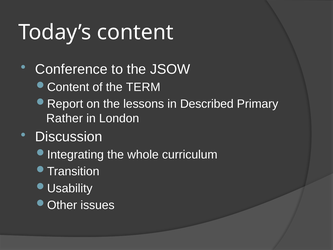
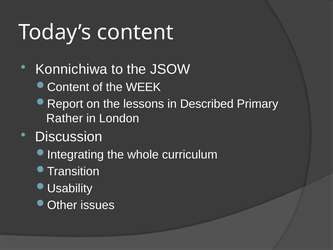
Conference: Conference -> Konnichiwa
TERM: TERM -> WEEK
